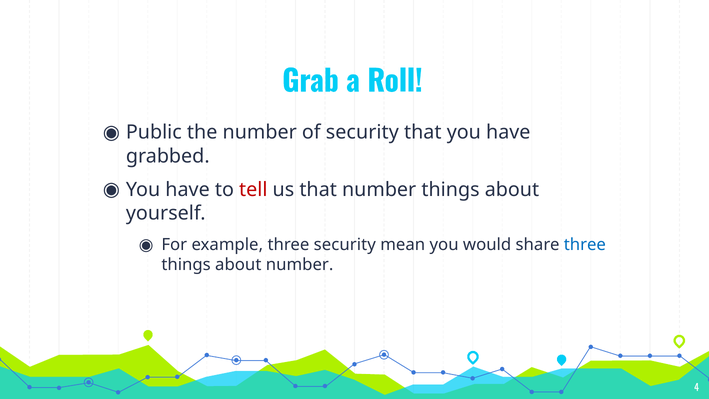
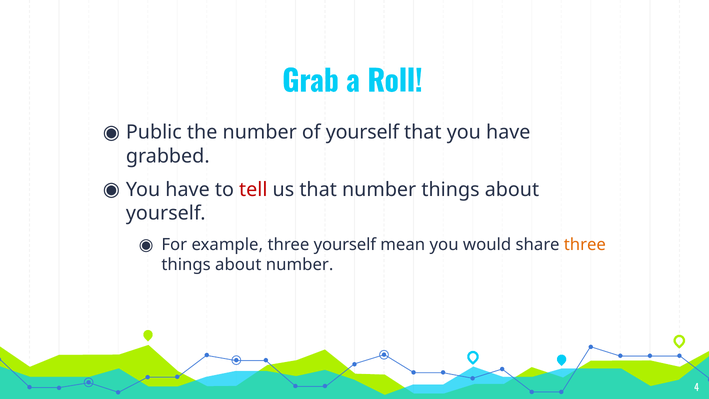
of security: security -> yourself
three security: security -> yourself
three at (585, 245) colour: blue -> orange
